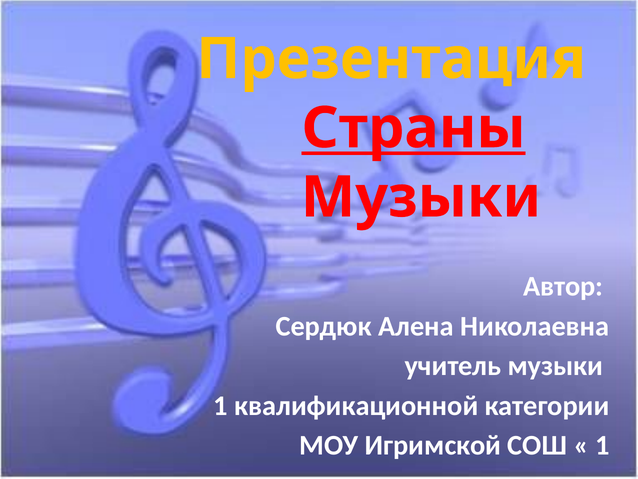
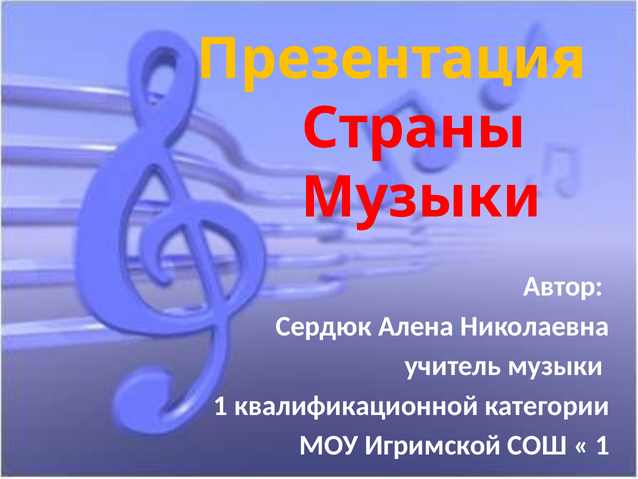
Страны underline: present -> none
